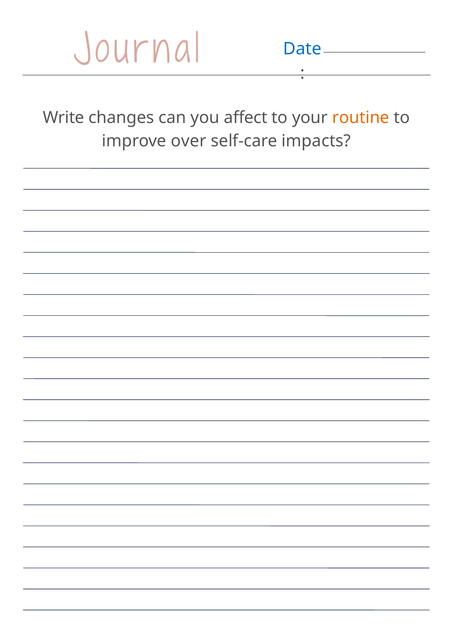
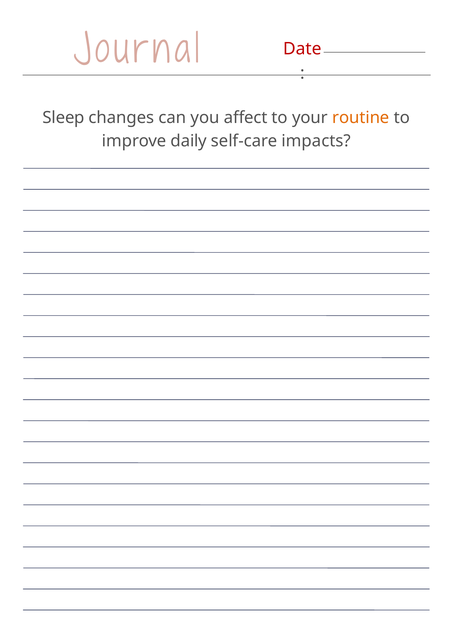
Date colour: blue -> red
Write: Write -> Sleep
over: over -> daily
